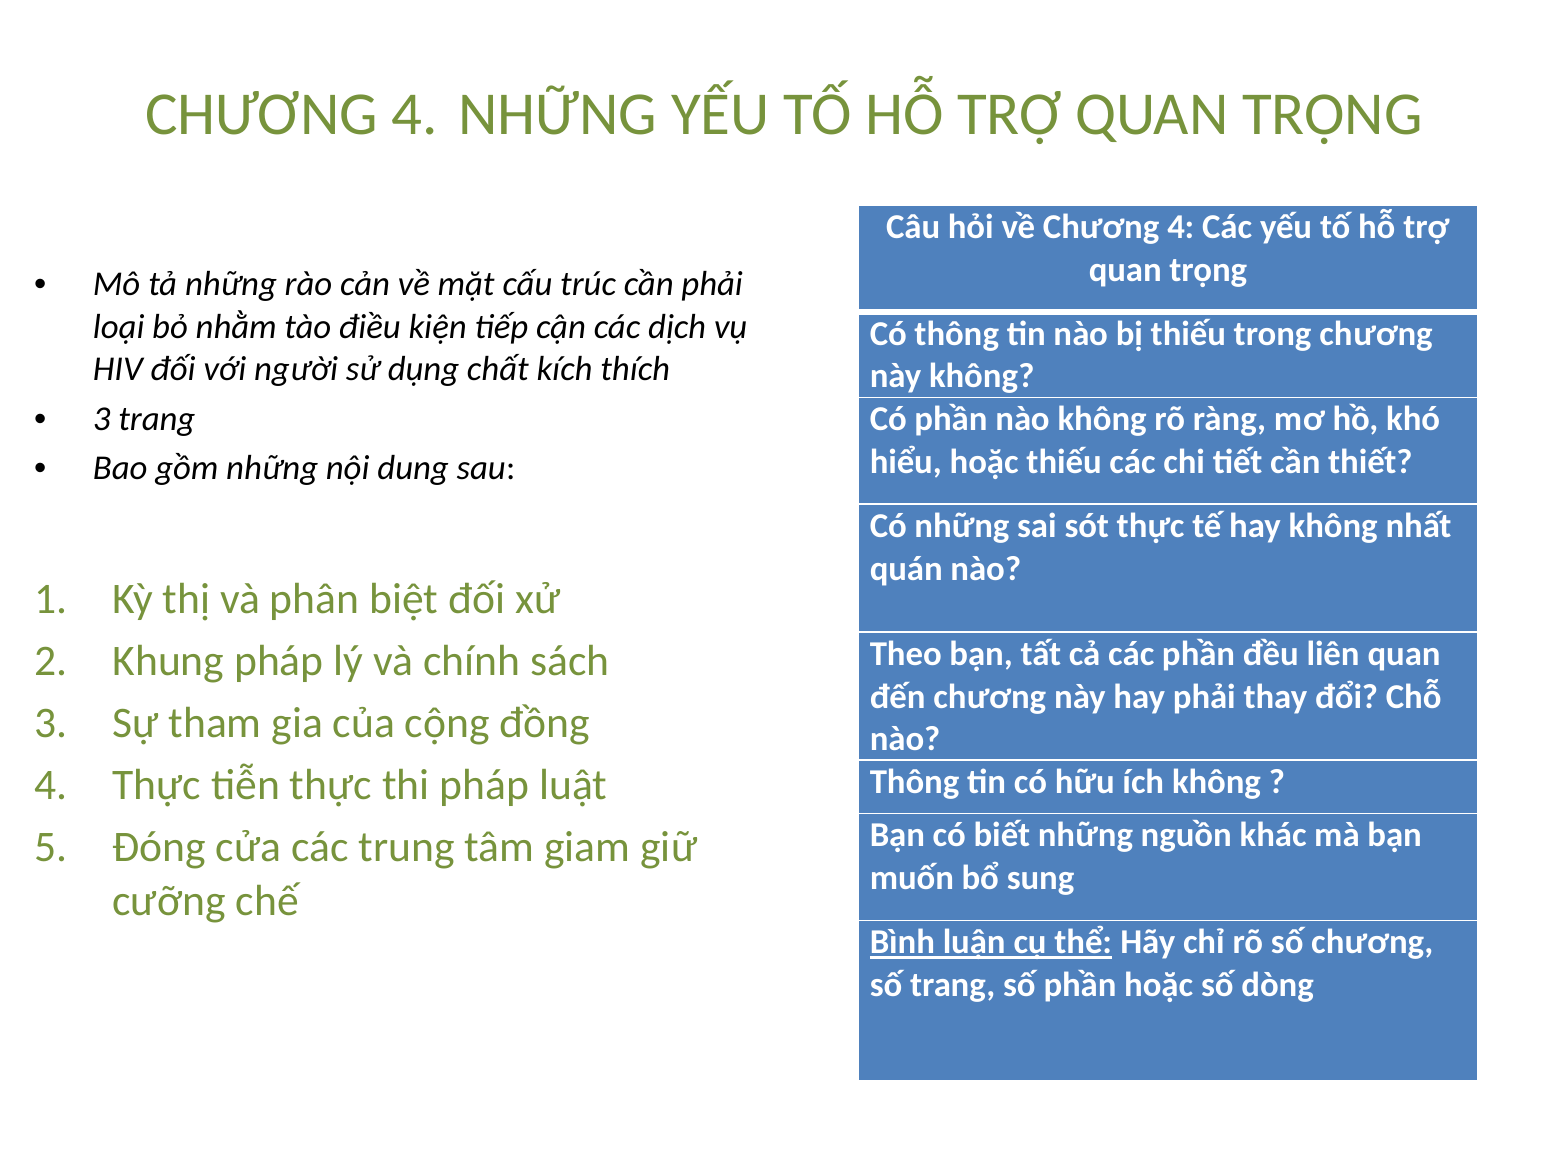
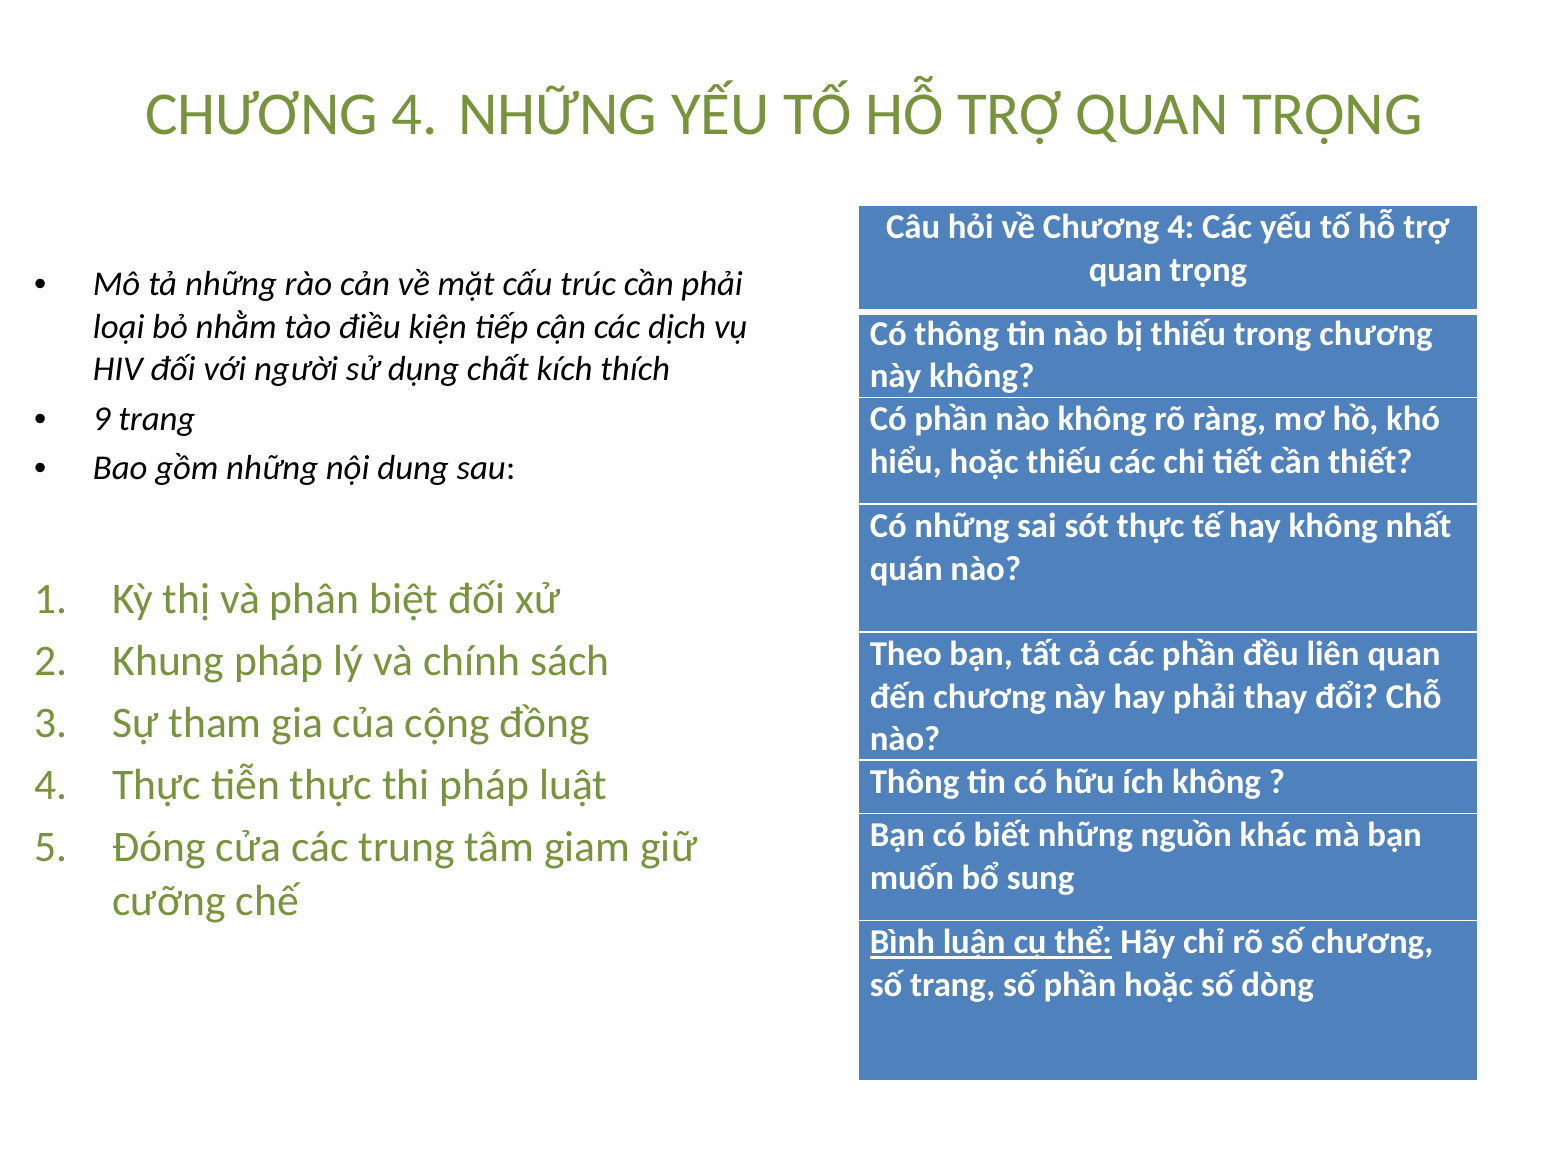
3 at (102, 419): 3 -> 9
